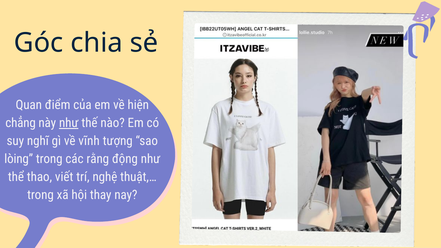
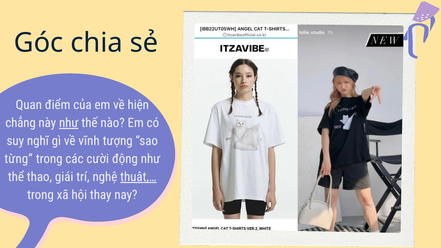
lòing: lòing -> từng
rằng: rằng -> cười
viết: viết -> giái
thuật,… underline: none -> present
